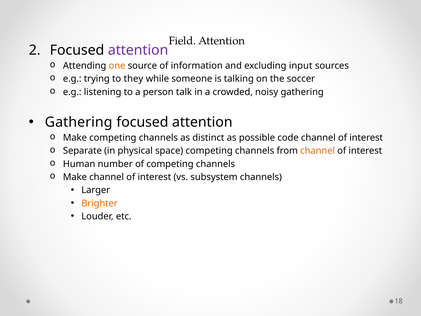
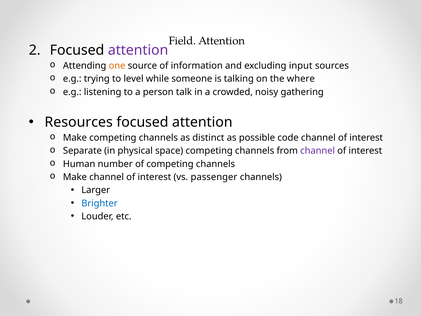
they: they -> level
soccer: soccer -> where
Gathering at (79, 122): Gathering -> Resources
channel at (318, 151) colour: orange -> purple
subsystem: subsystem -> passenger
Brighter colour: orange -> blue
